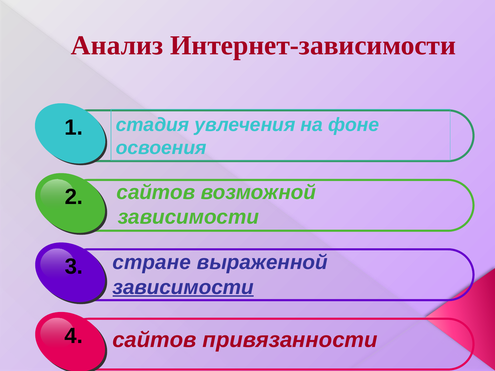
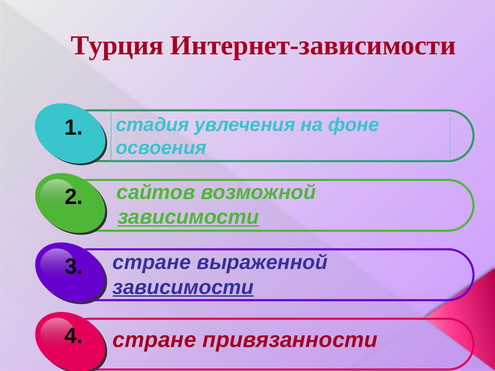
Анализ: Анализ -> Турция
зависимости at (188, 217) underline: none -> present
сайтов at (154, 340): сайтов -> стране
